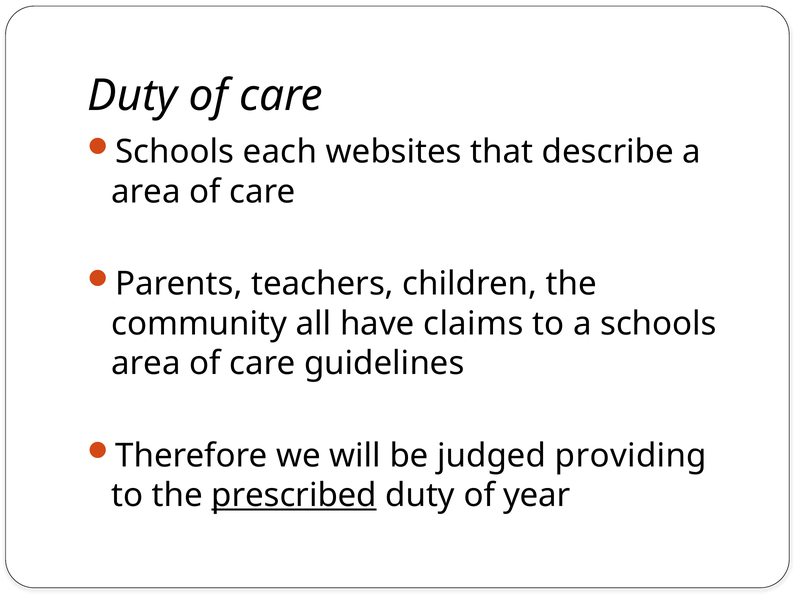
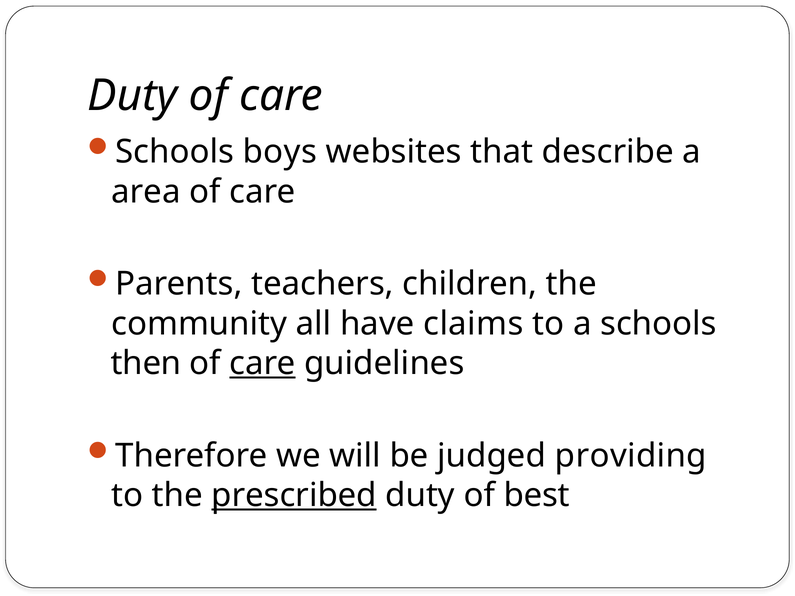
each: each -> boys
area at (146, 364): area -> then
care at (263, 364) underline: none -> present
year: year -> best
